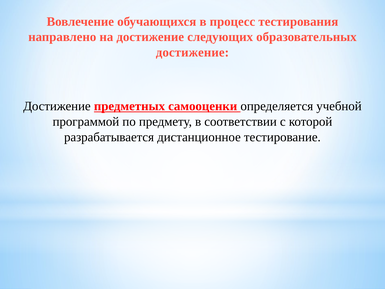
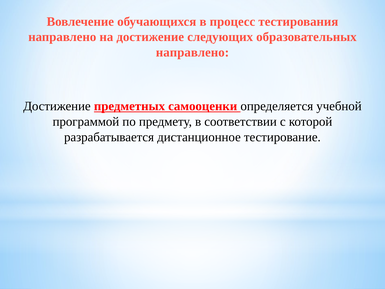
достижение at (192, 52): достижение -> направлено
